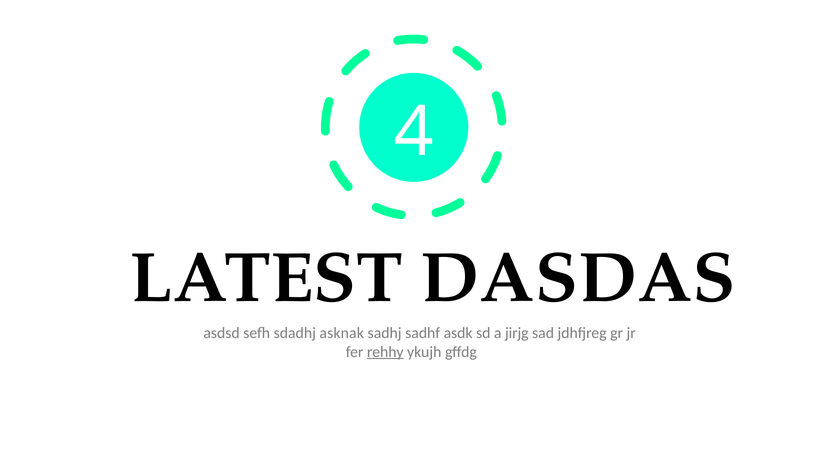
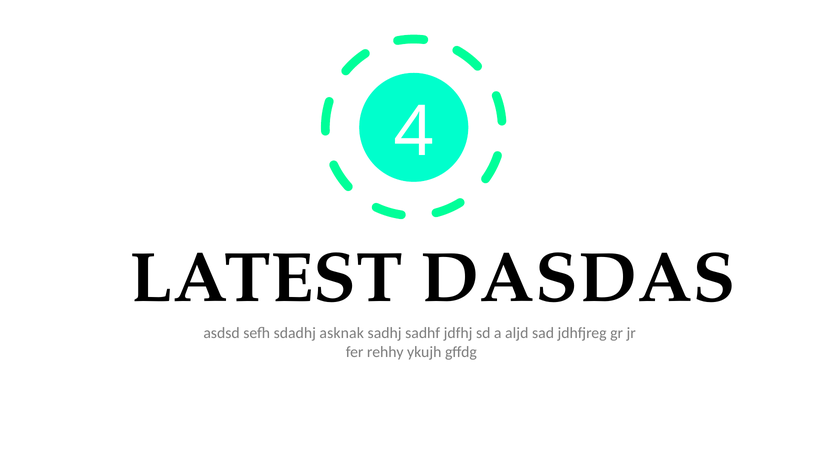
asdk: asdk -> jdfhj
jirjg: jirjg -> aljd
rehhy underline: present -> none
